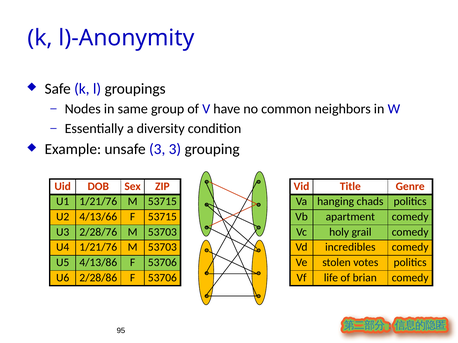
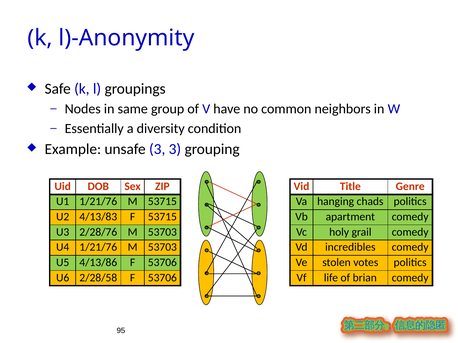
4/13/66: 4/13/66 -> 4/13/83
2/28/86: 2/28/86 -> 2/28/58
